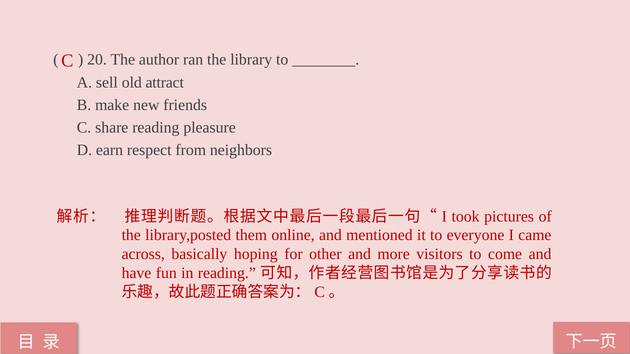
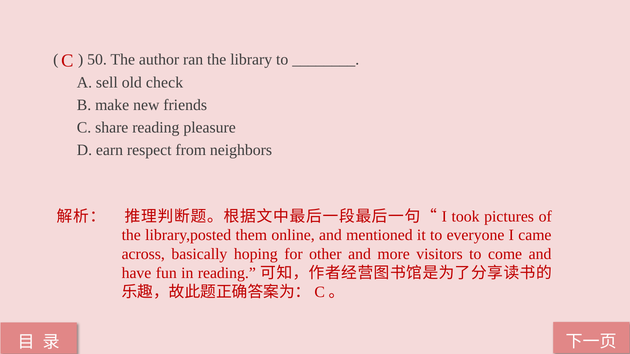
20: 20 -> 50
attract: attract -> check
